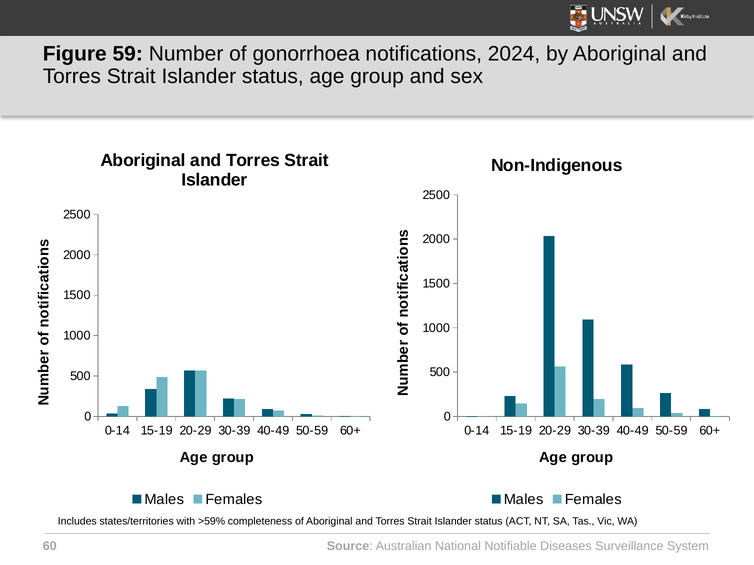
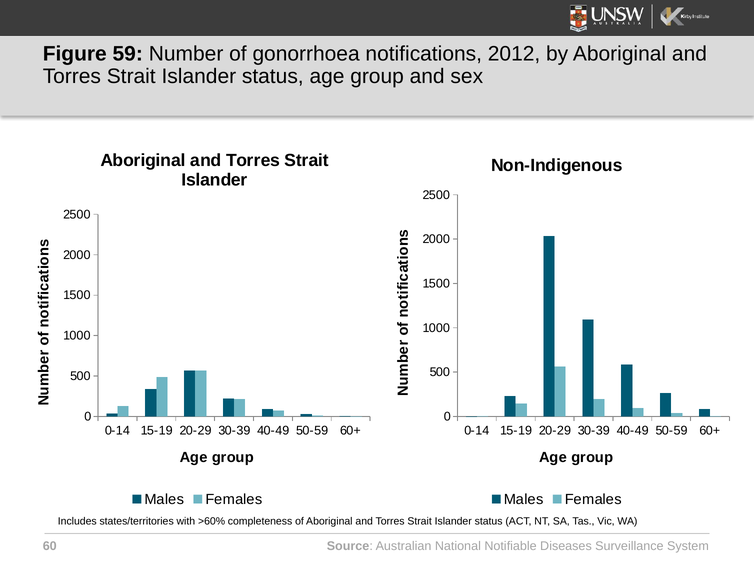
2024: 2024 -> 2012
>59%: >59% -> >60%
